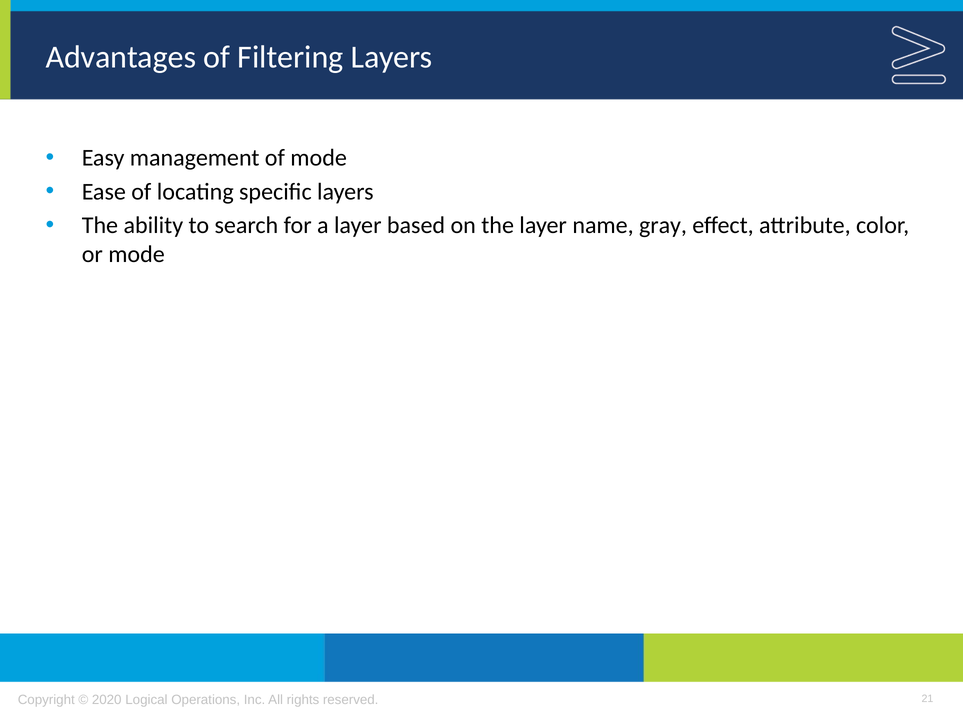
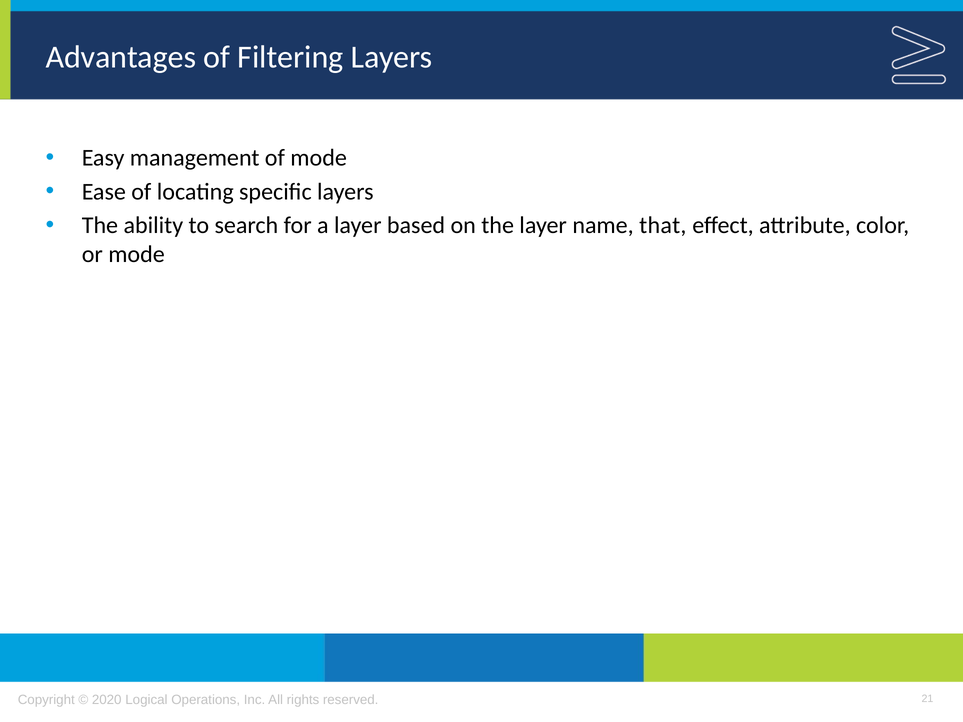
gray: gray -> that
